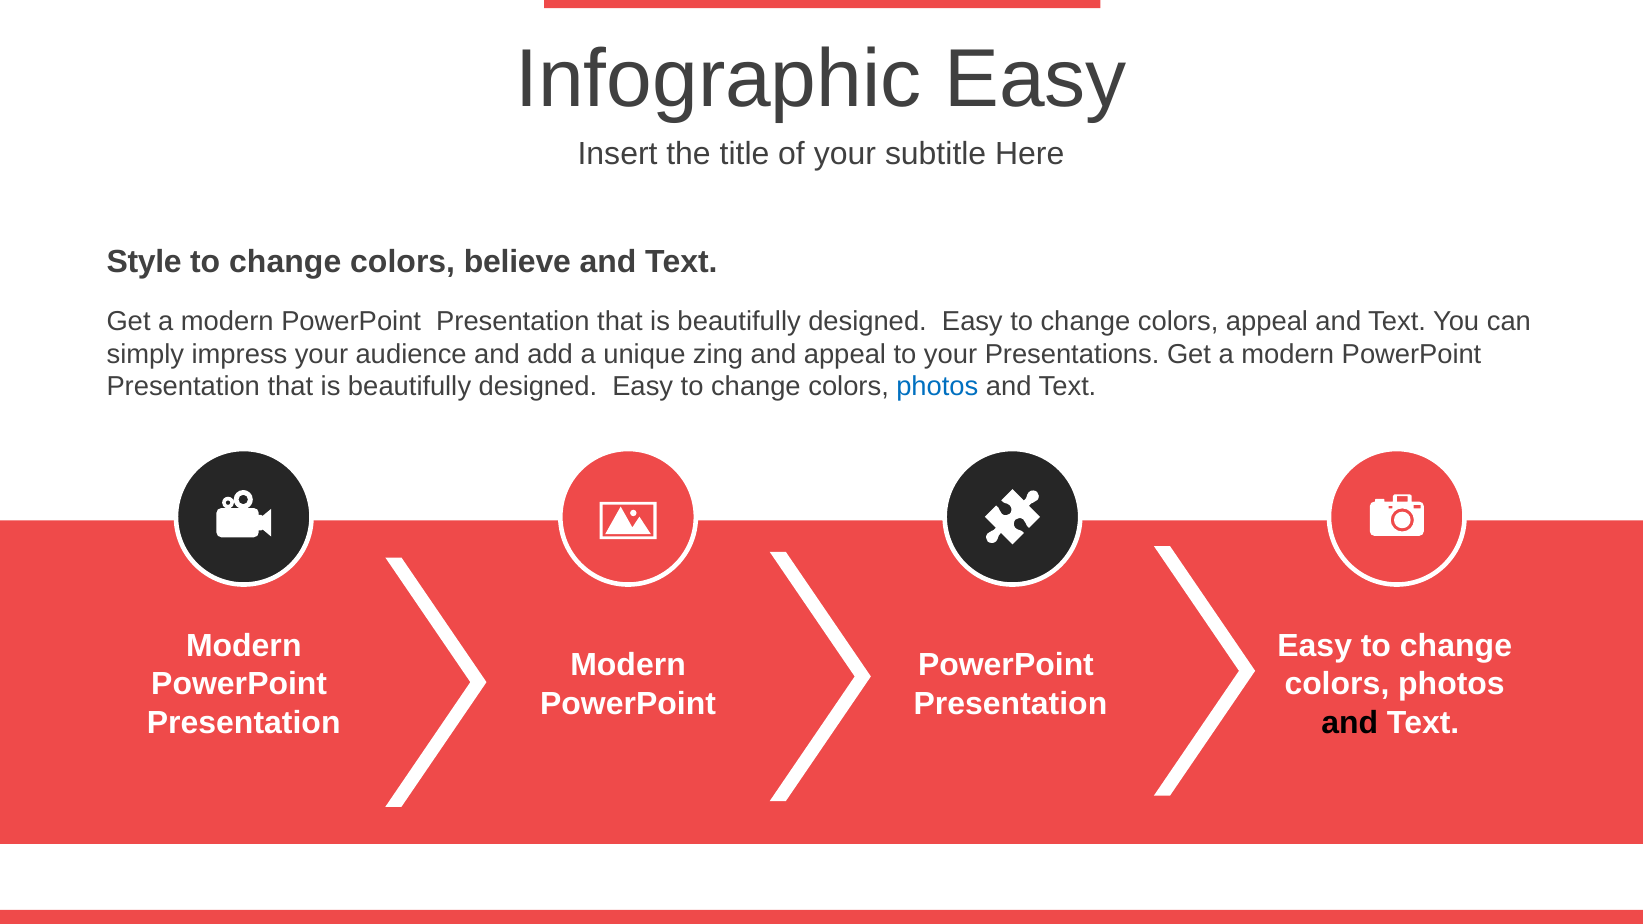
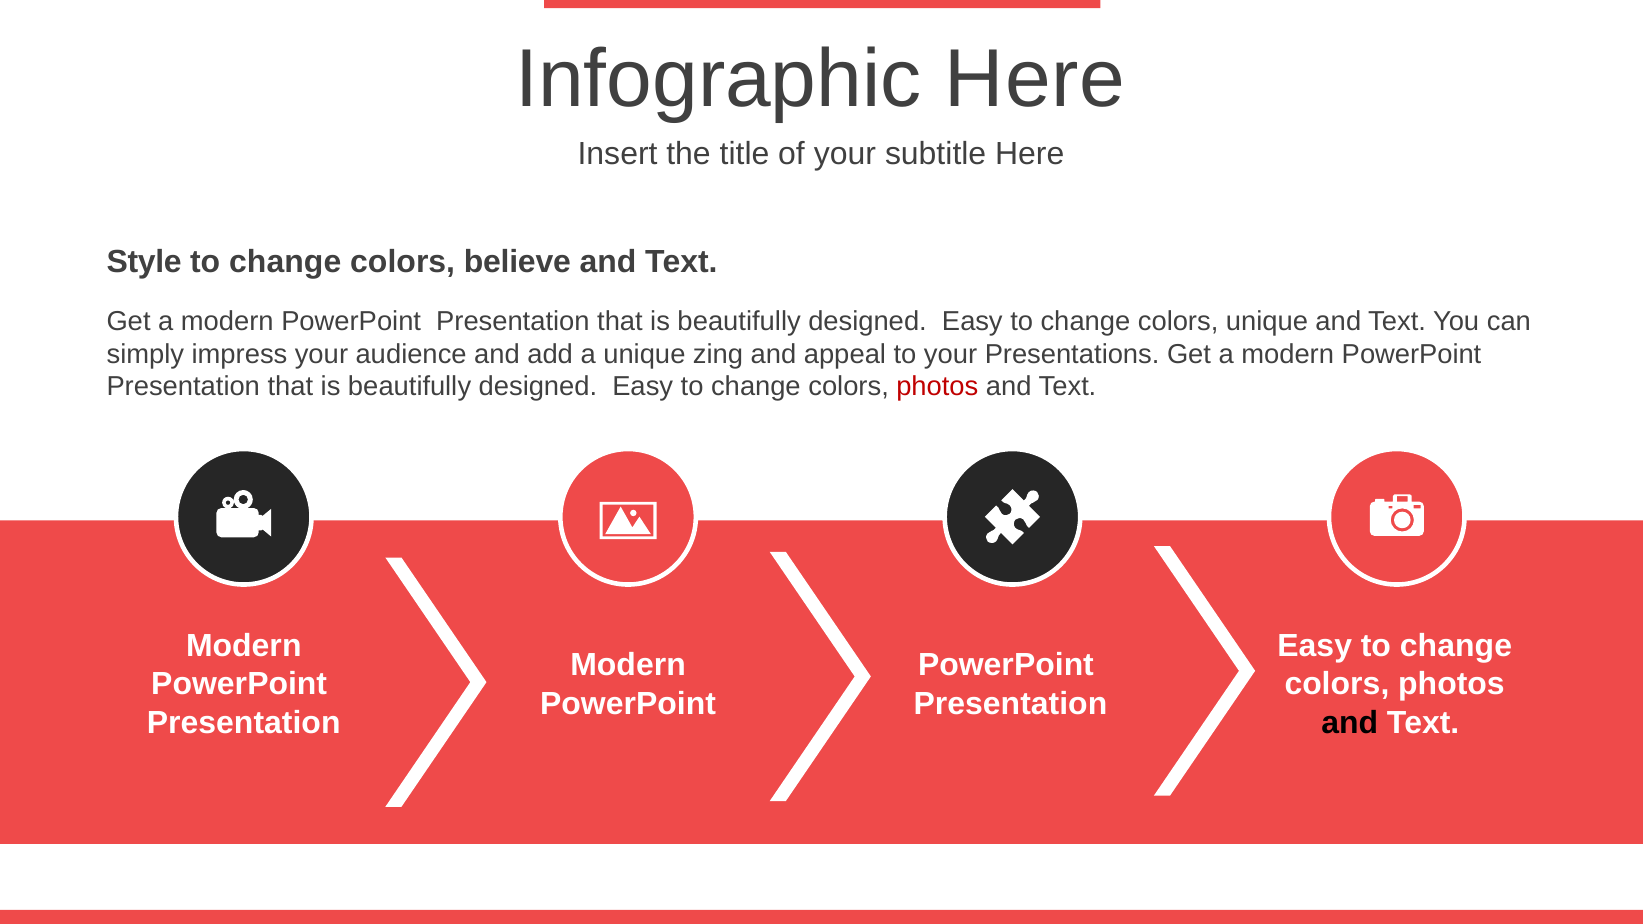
Infographic Easy: Easy -> Here
colors appeal: appeal -> unique
photos at (937, 387) colour: blue -> red
